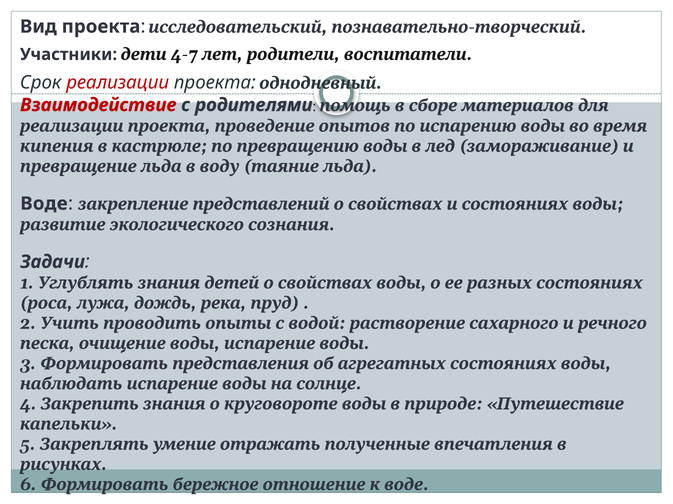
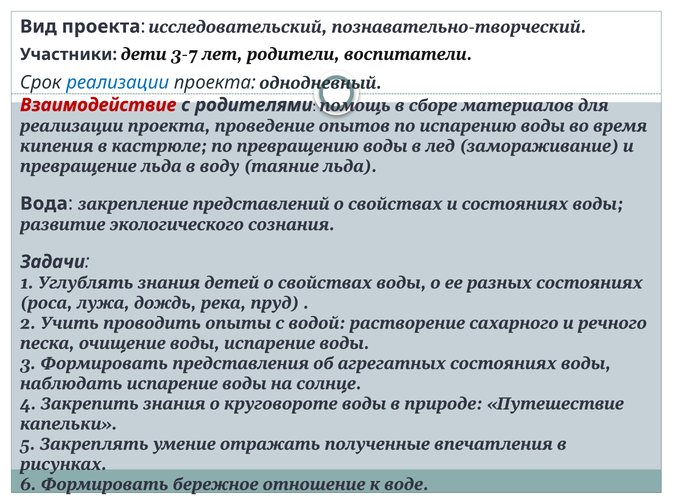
4-7: 4-7 -> 3-7
реализации at (118, 83) colour: red -> blue
Воде at (44, 204): Воде -> Вода
